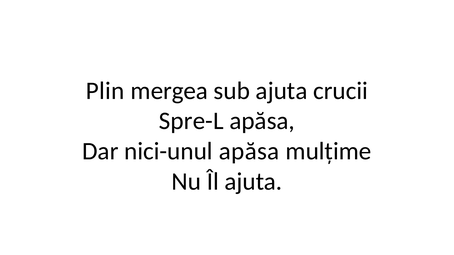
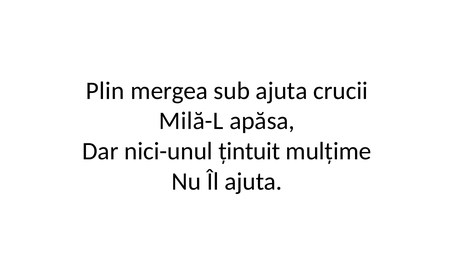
Spre-L: Spre-L -> Milă-L
nici-unul apăsa: apăsa -> țintuit
